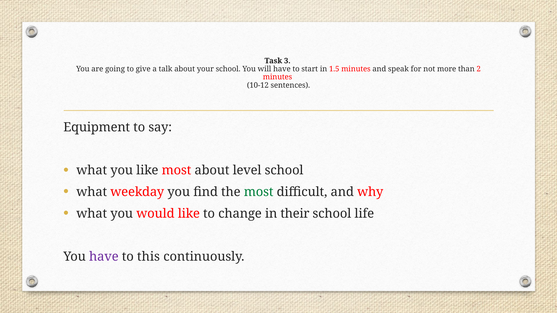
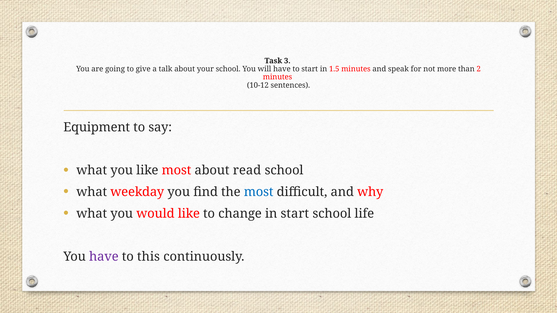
level: level -> read
most at (259, 192) colour: green -> blue
in their: their -> start
